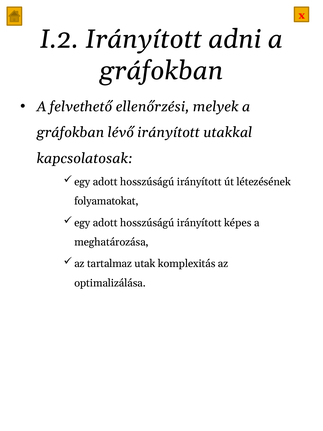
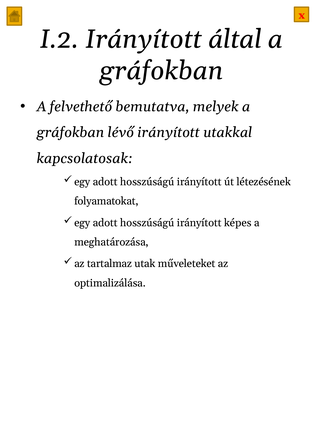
adni: adni -> által
ellenőrzési: ellenőrzési -> bemutatva
komplexitás: komplexitás -> műveleteket
